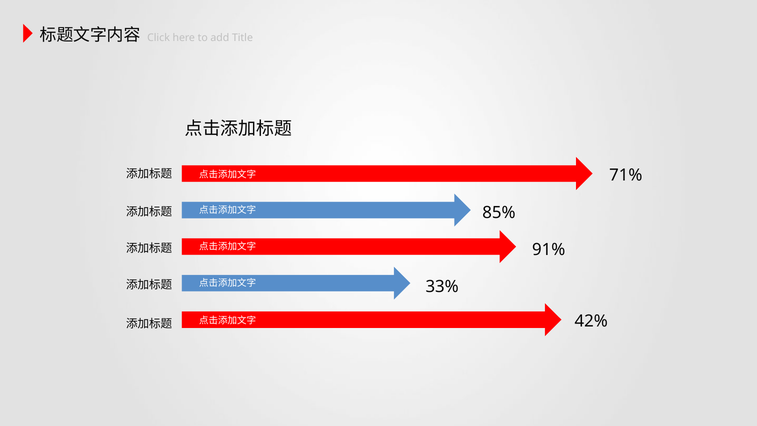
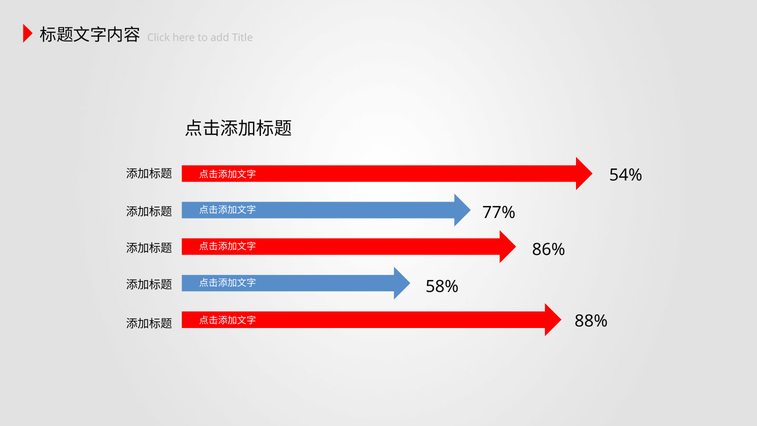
71%: 71% -> 54%
85%: 85% -> 77%
91%: 91% -> 86%
33%: 33% -> 58%
42%: 42% -> 88%
